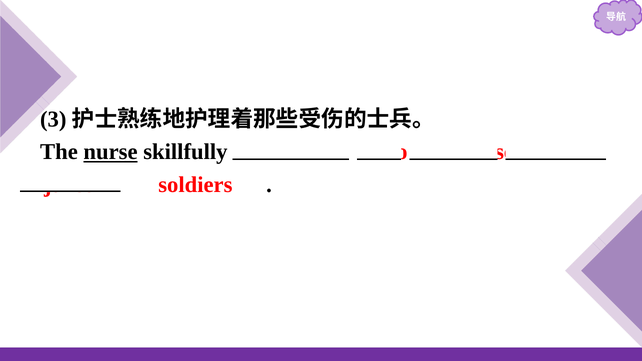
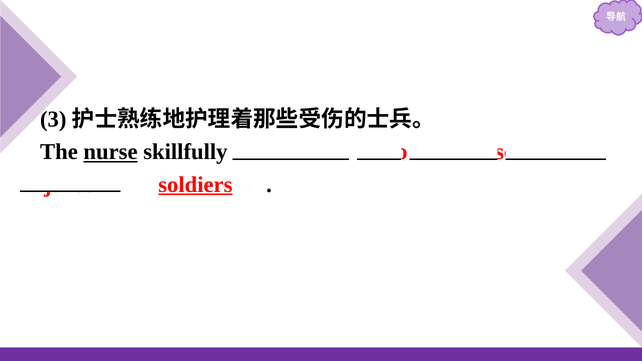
soldiers underline: none -> present
